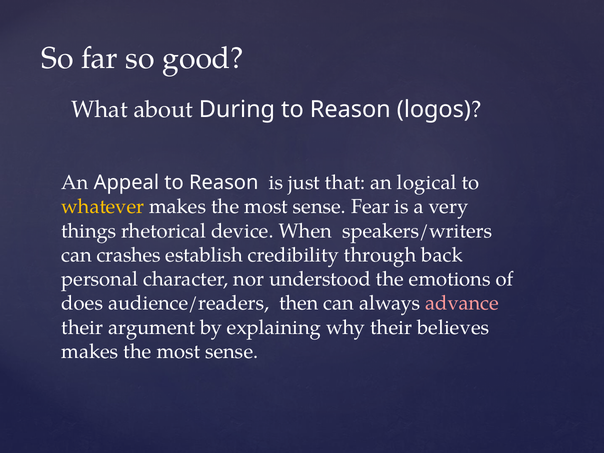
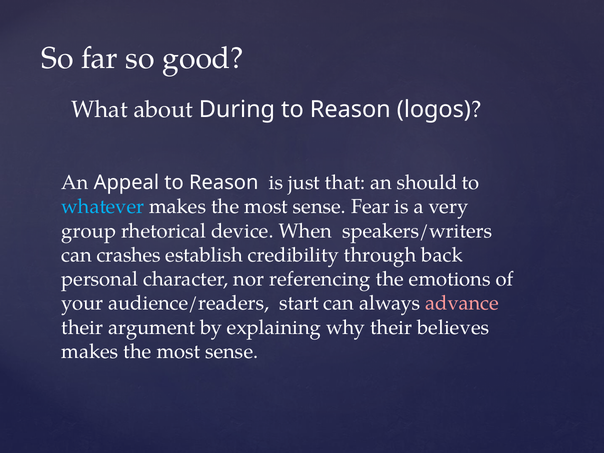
logical: logical -> should
whatever colour: yellow -> light blue
things: things -> group
understood: understood -> referencing
does: does -> your
then: then -> start
